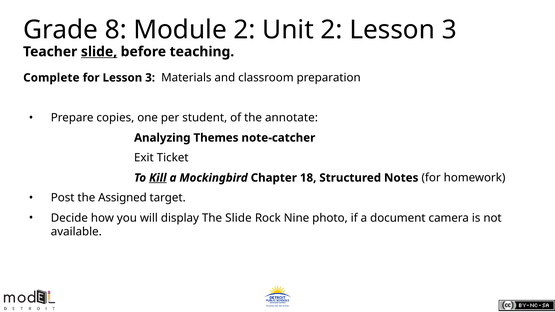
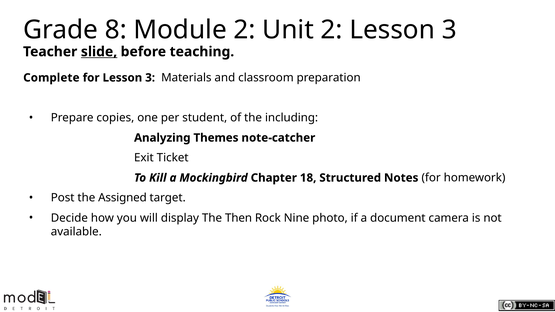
annotate: annotate -> including
Kill underline: present -> none
The Slide: Slide -> Then
